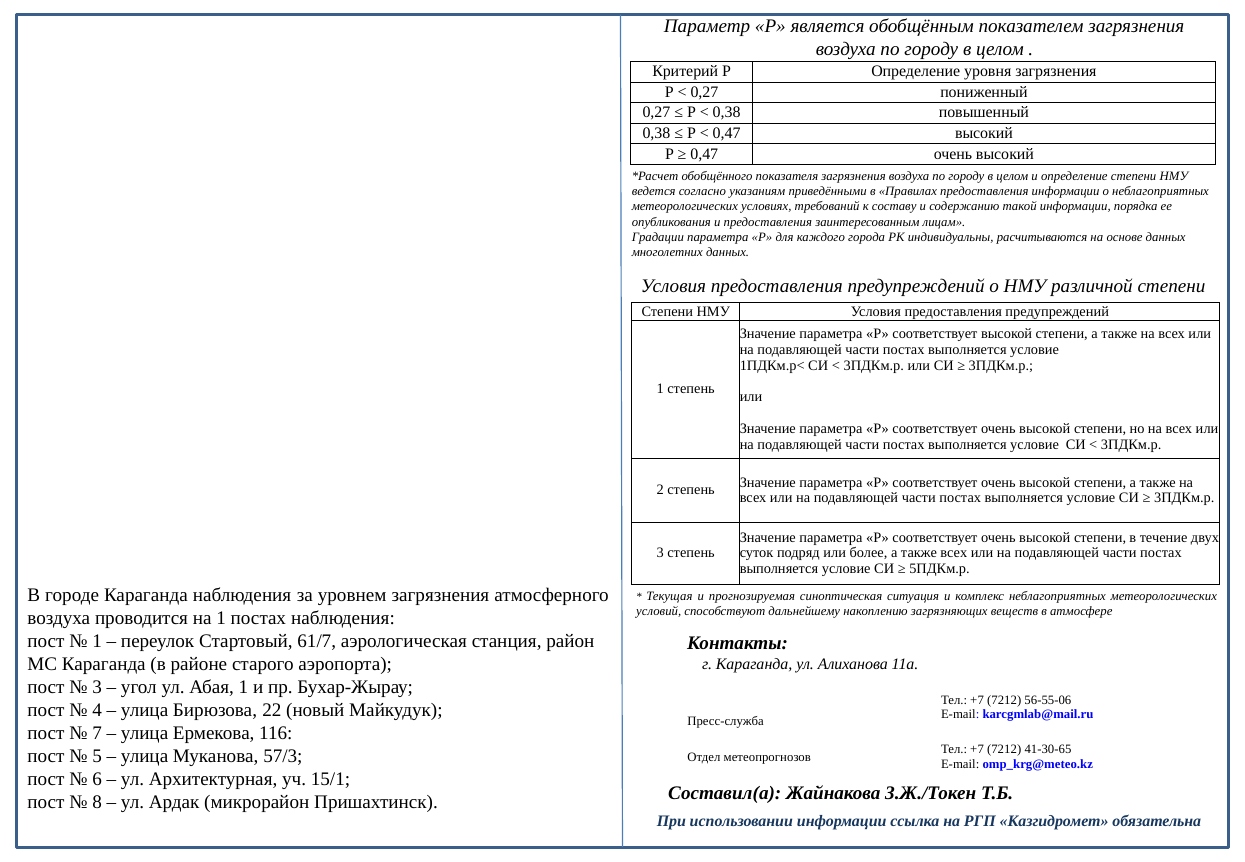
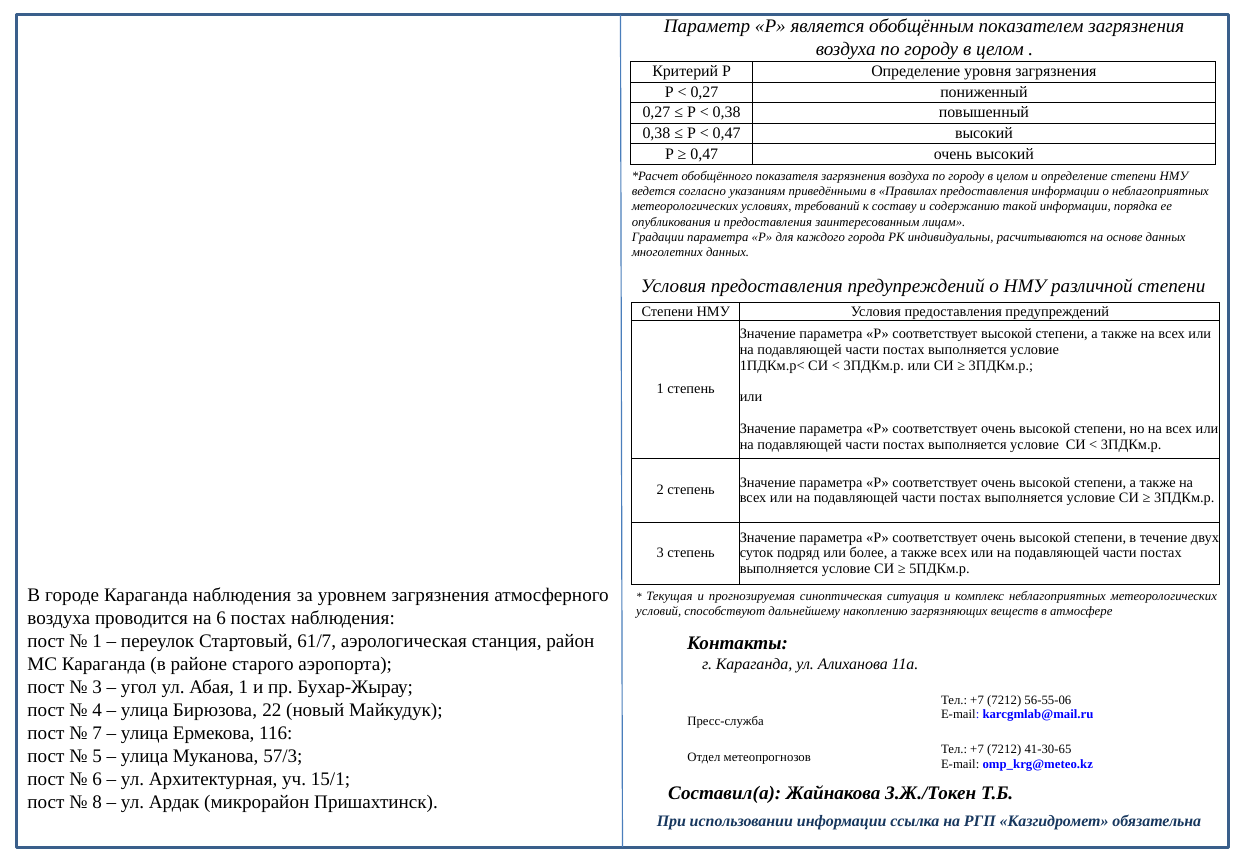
на 1: 1 -> 6
